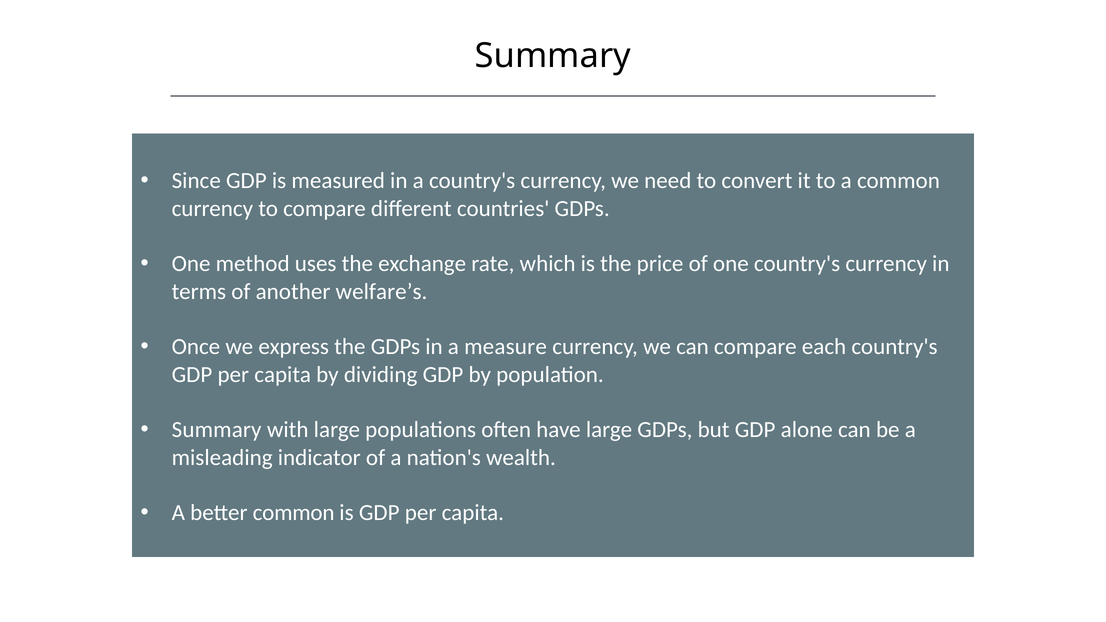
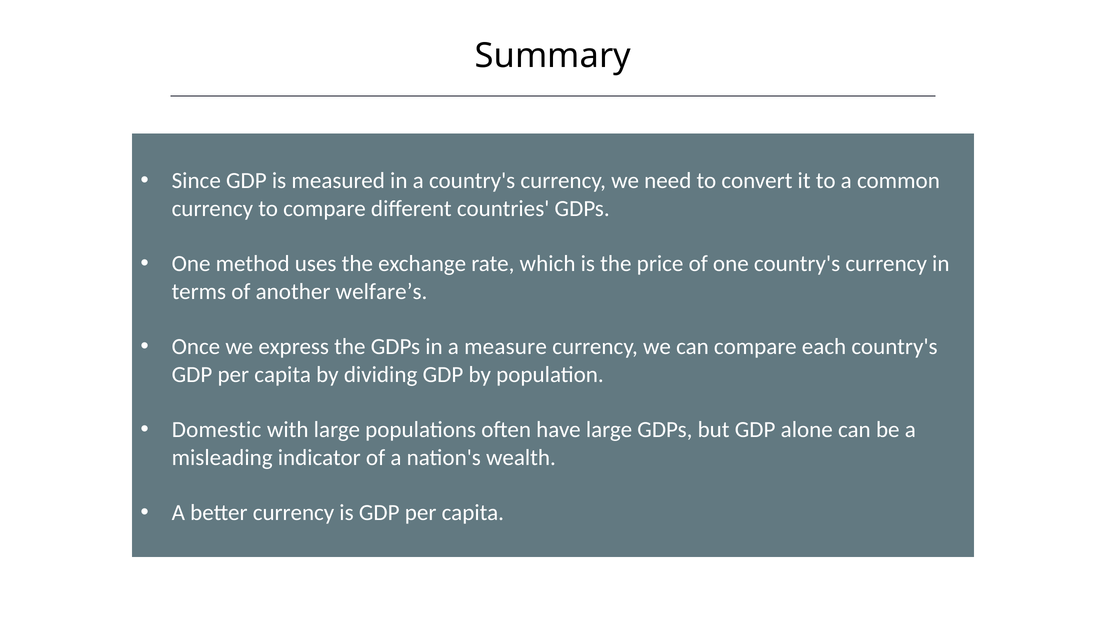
Summary at (217, 430): Summary -> Domestic
better common: common -> currency
